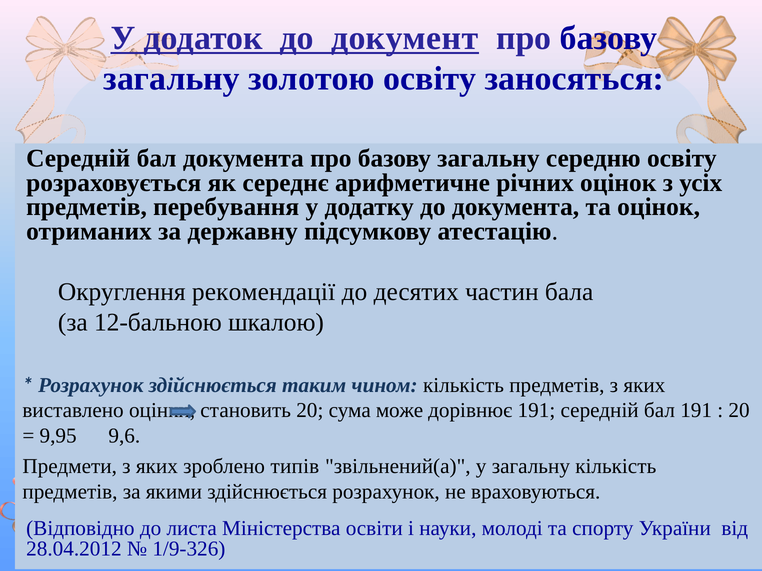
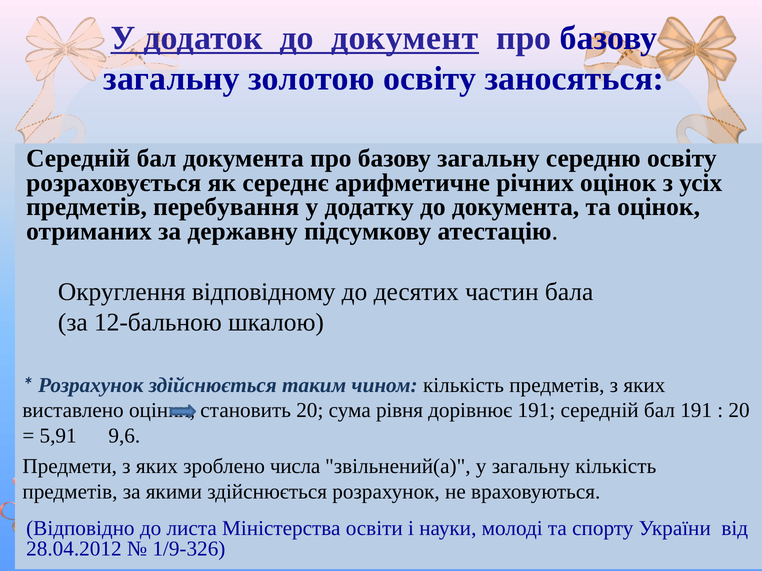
рекомендації: рекомендації -> відповідному
може: може -> рівня
9,95: 9,95 -> 5,91
типів: типів -> числа
